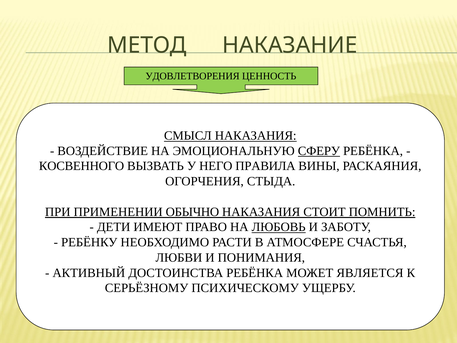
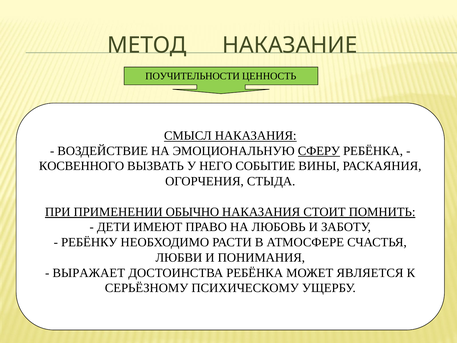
УДОВЛЕТВОРЕНИЯ: УДОВЛЕТВОРЕНИЯ -> ПОУЧИТЕЛЬНОСТИ
ПРАВИЛА: ПРАВИЛА -> СОБЫТИЕ
ЛЮБОВЬ underline: present -> none
АКТИВНЫЙ: АКТИВНЫЙ -> ВЫРАЖАЕТ
